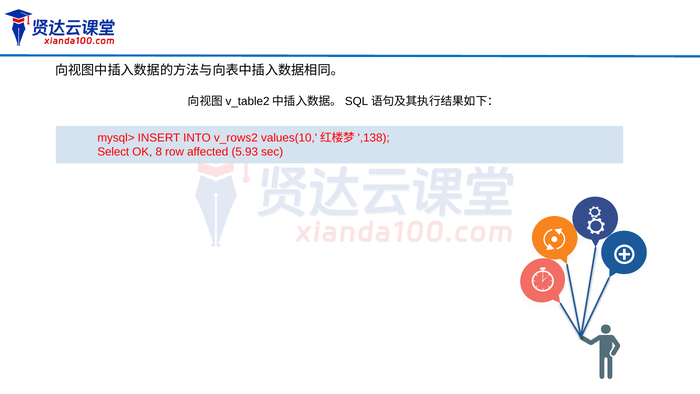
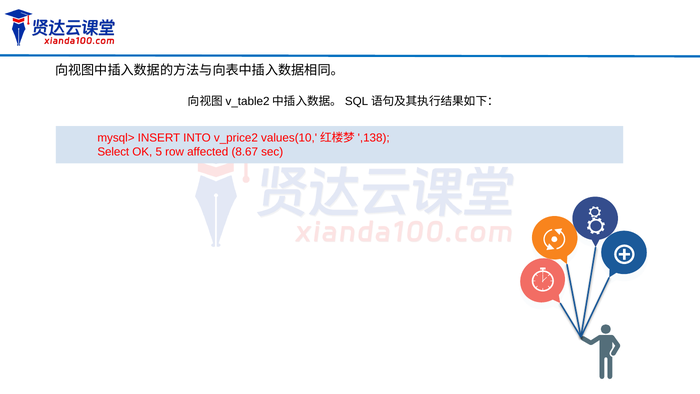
v_rows2: v_rows2 -> v_price2
8: 8 -> 5
5.93: 5.93 -> 8.67
